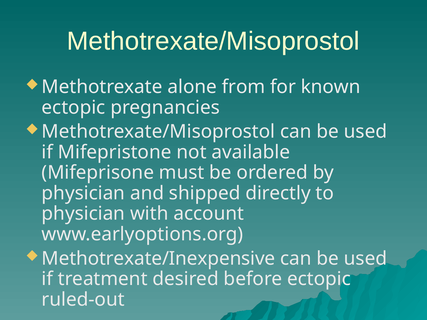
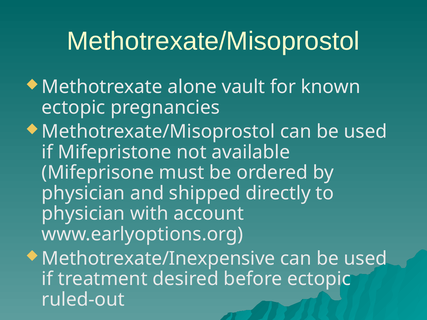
from: from -> vault
